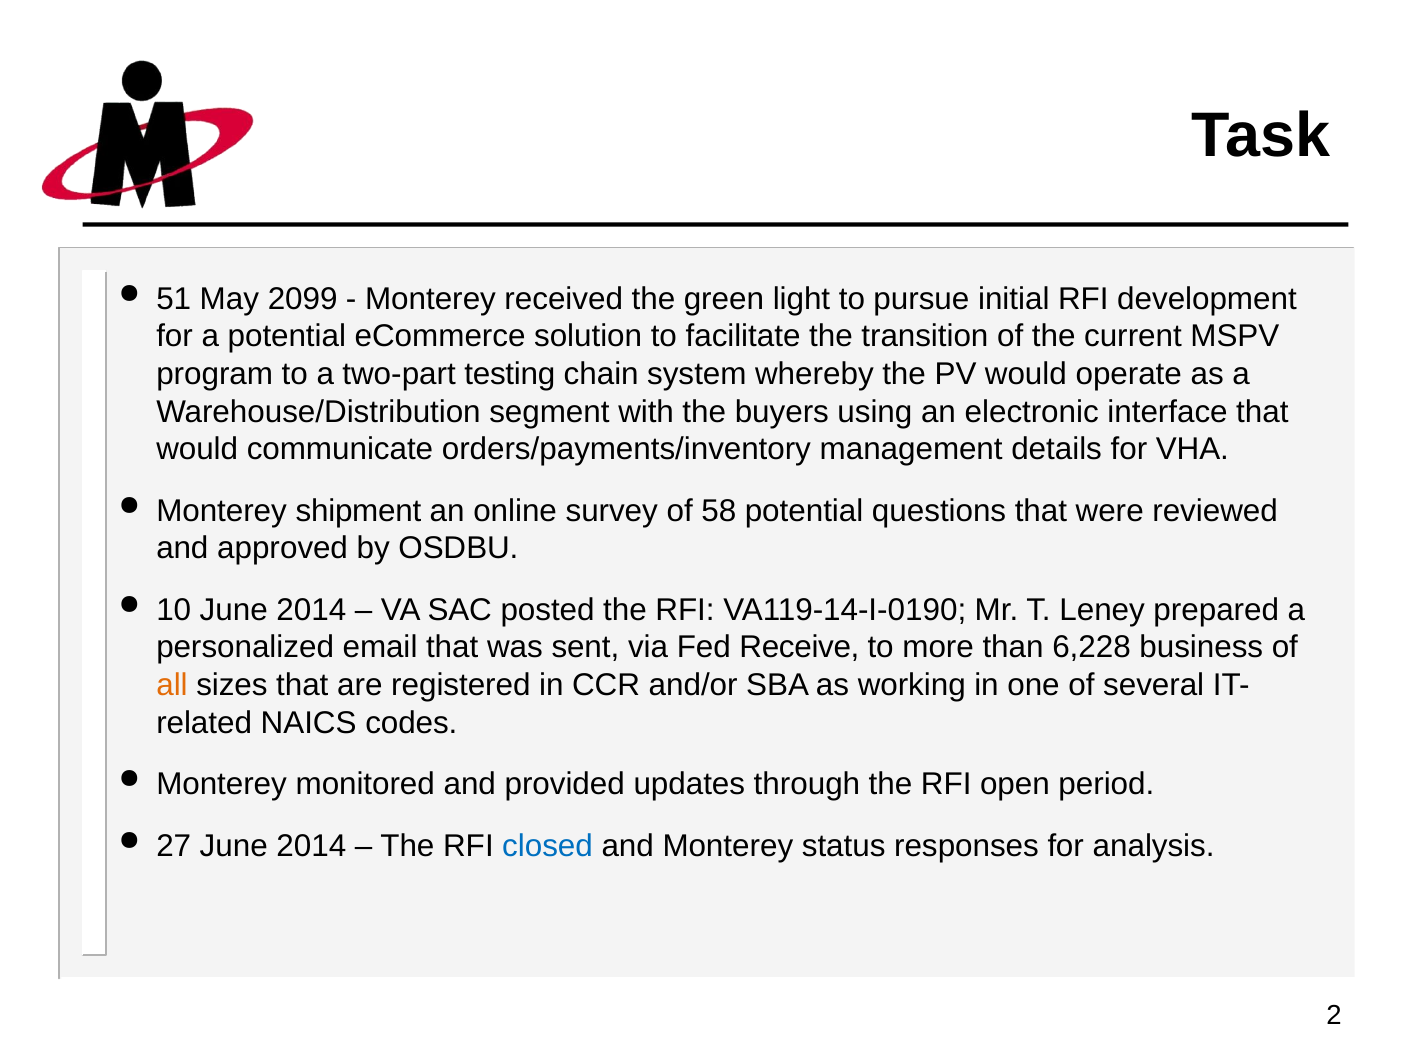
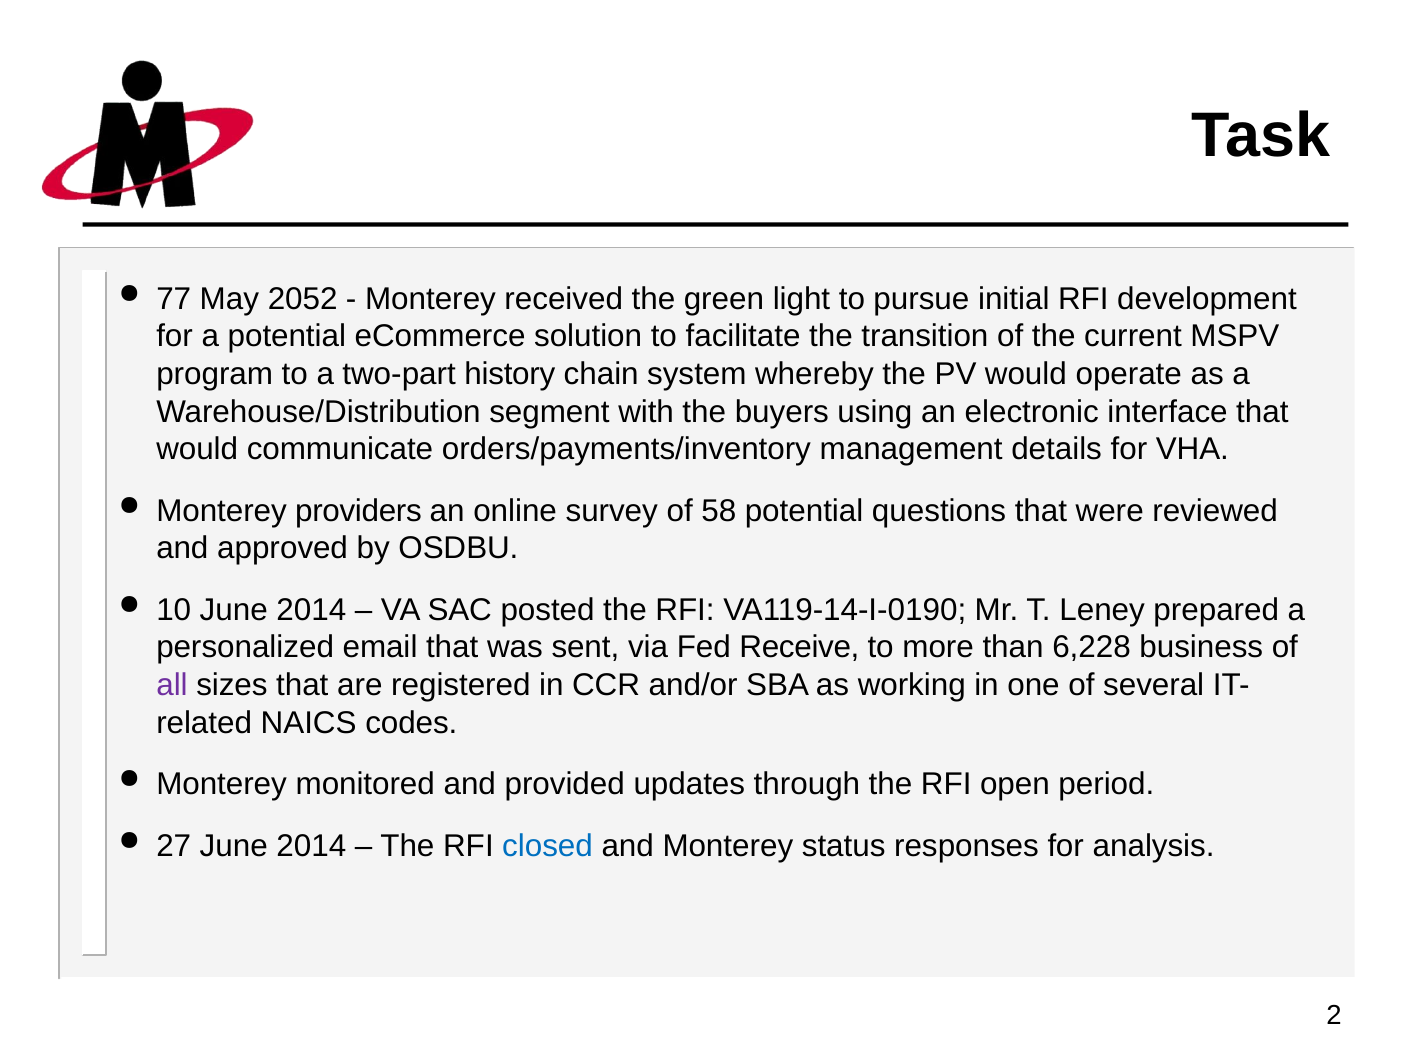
51: 51 -> 77
2099: 2099 -> 2052
testing: testing -> history
shipment: shipment -> providers
all colour: orange -> purple
